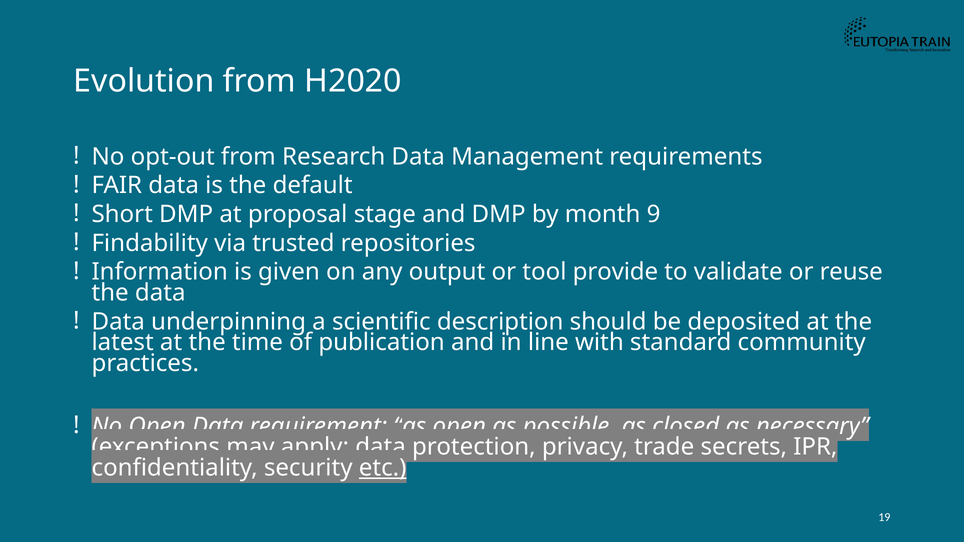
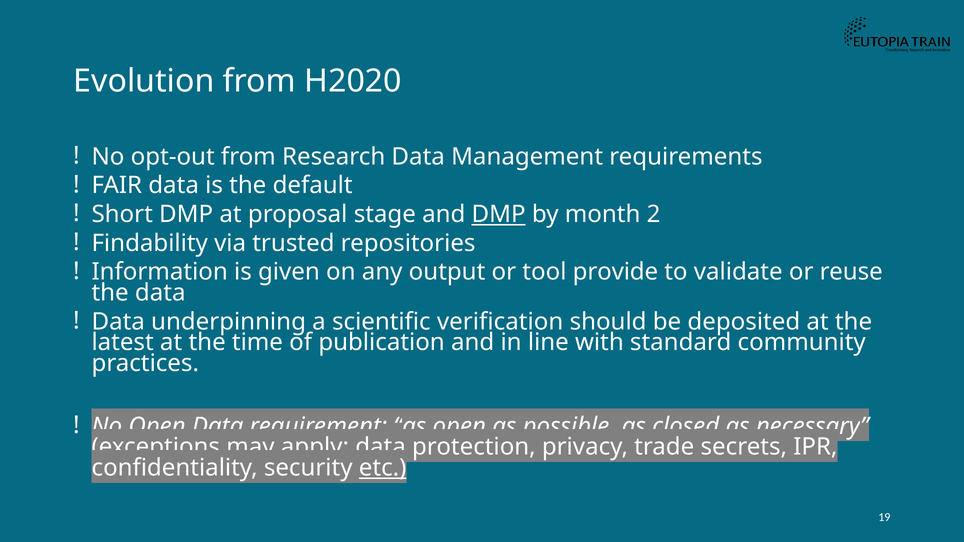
DMP at (499, 214) underline: none -> present
9: 9 -> 2
description: description -> verification
